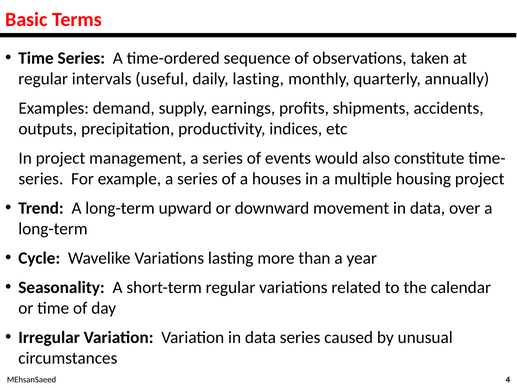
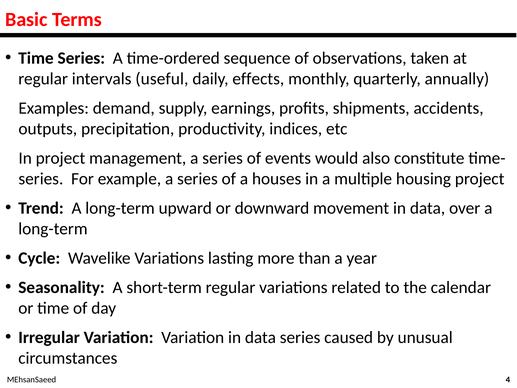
daily lasting: lasting -> effects
